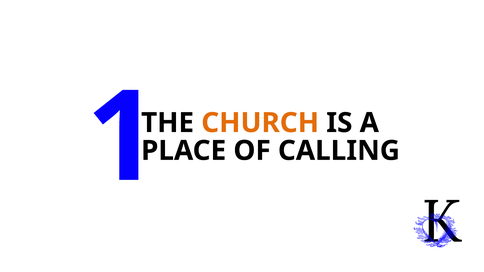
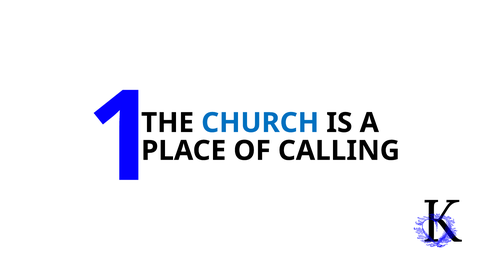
CHURCH colour: orange -> blue
